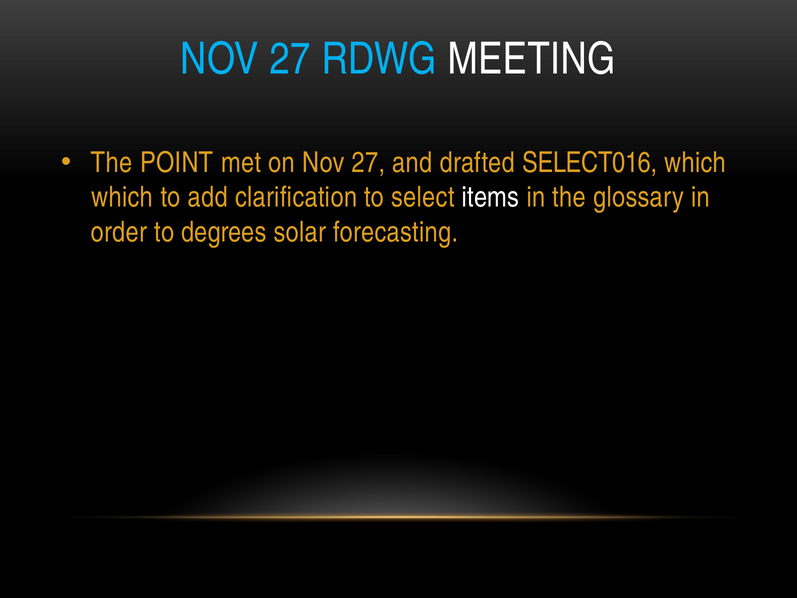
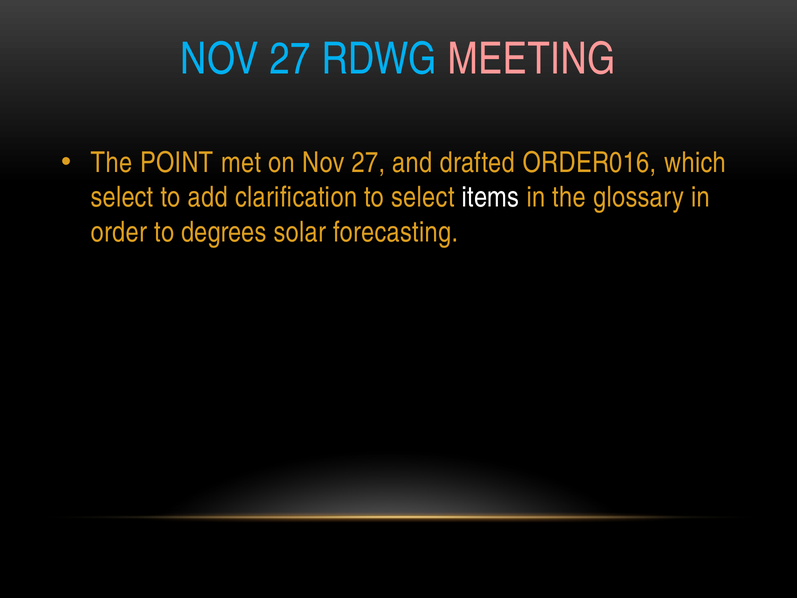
MEETING colour: white -> pink
SELECT016: SELECT016 -> ORDER016
which at (122, 197): which -> select
